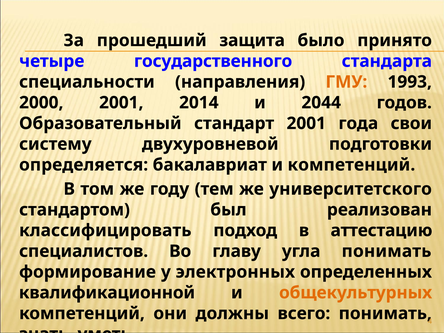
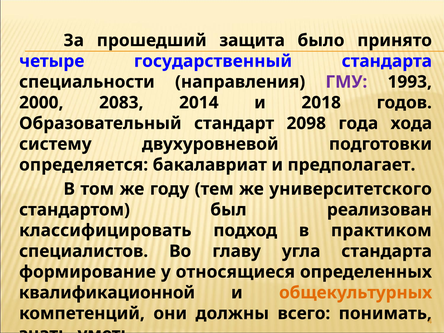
государственного: государственного -> государственный
ГМУ colour: orange -> purple
2000 2001: 2001 -> 2083
2044: 2044 -> 2018
стандарт 2001: 2001 -> 2098
свои: свои -> хода
и компетенций: компетенций -> предполагает
аттестацию: аттестацию -> практиком
угла понимать: понимать -> стандарта
электронных: электронных -> относящиеся
